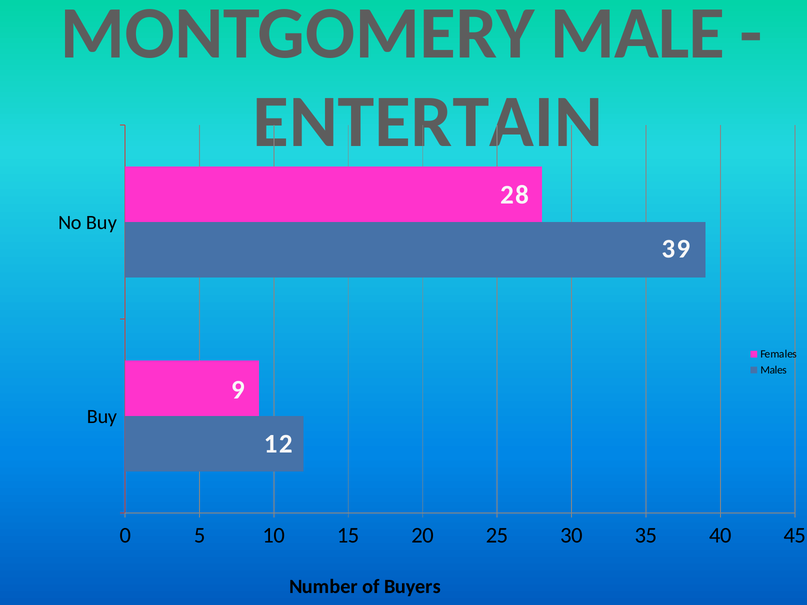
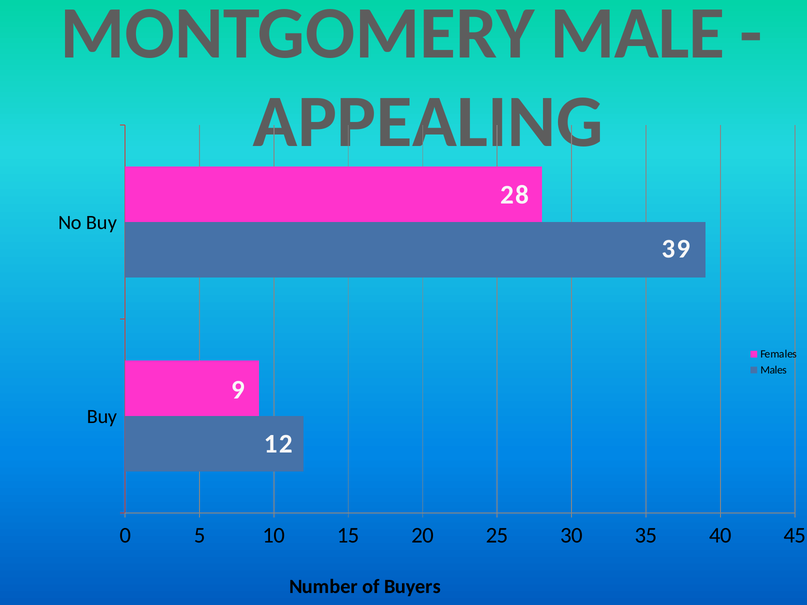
ENTERTAIN: ENTERTAIN -> APPEALING
